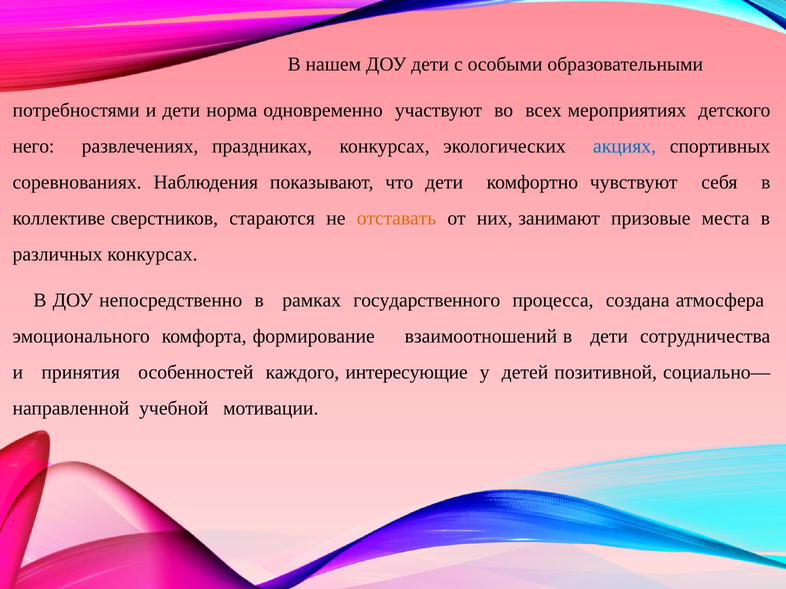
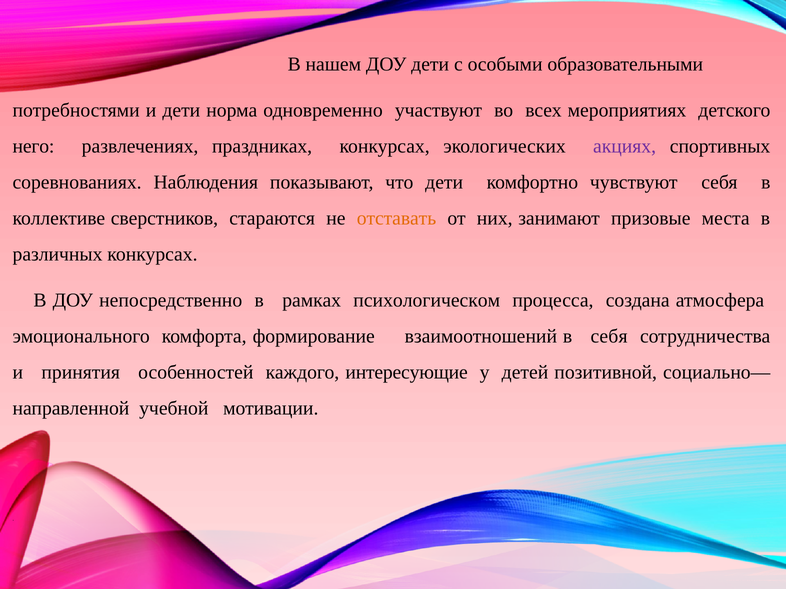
акциях colour: blue -> purple
государственного: государственного -> психологическом
в дети: дети -> себя
